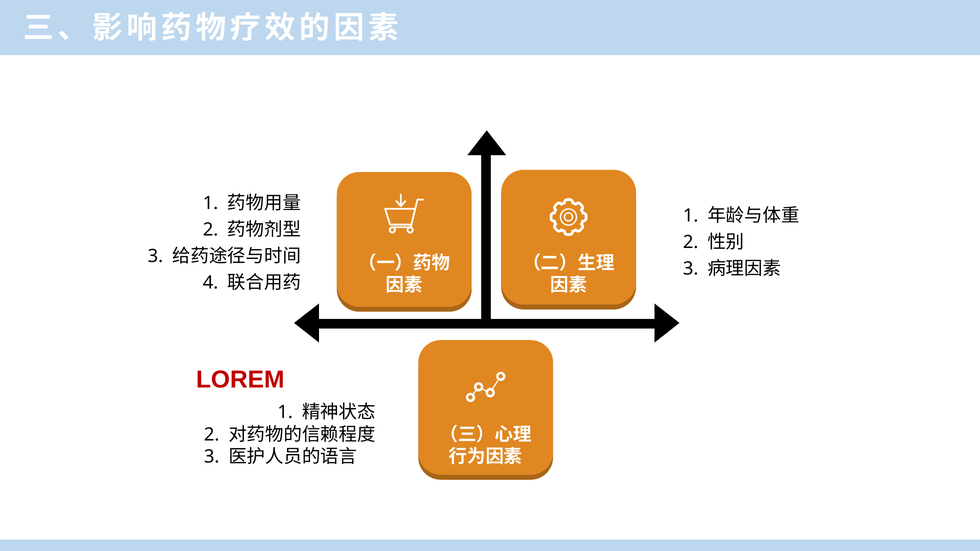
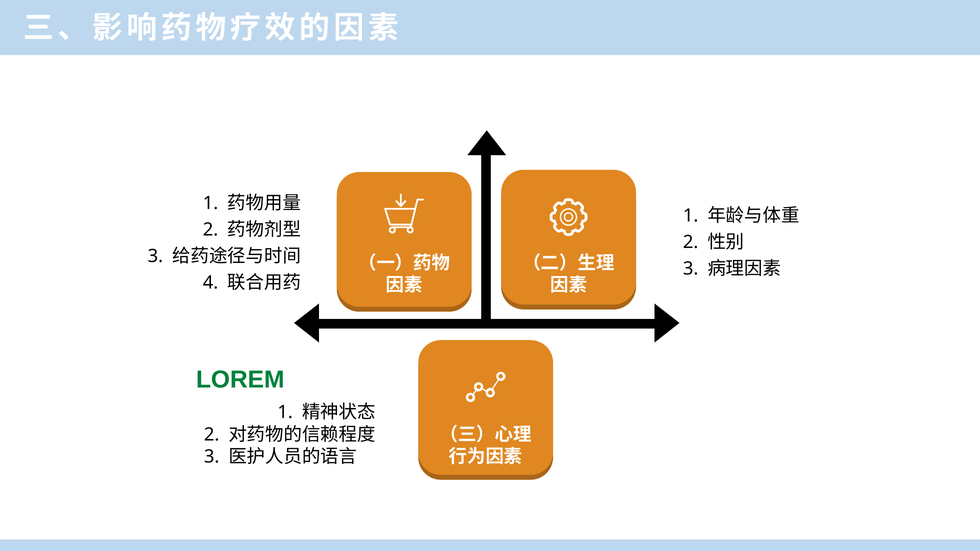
LOREM colour: red -> green
